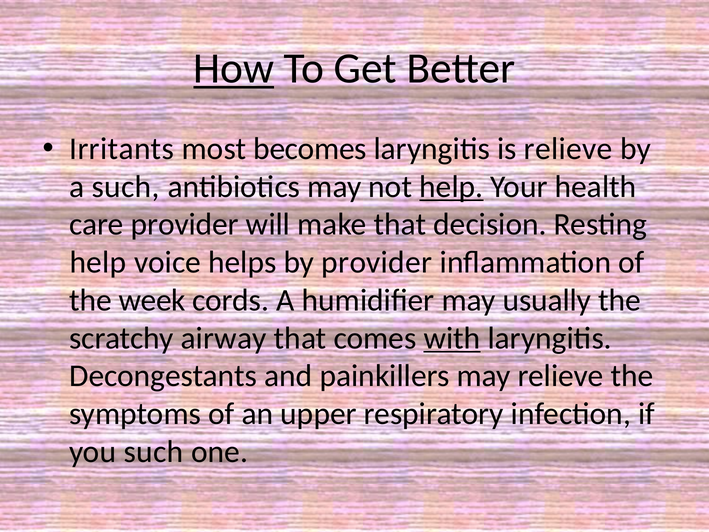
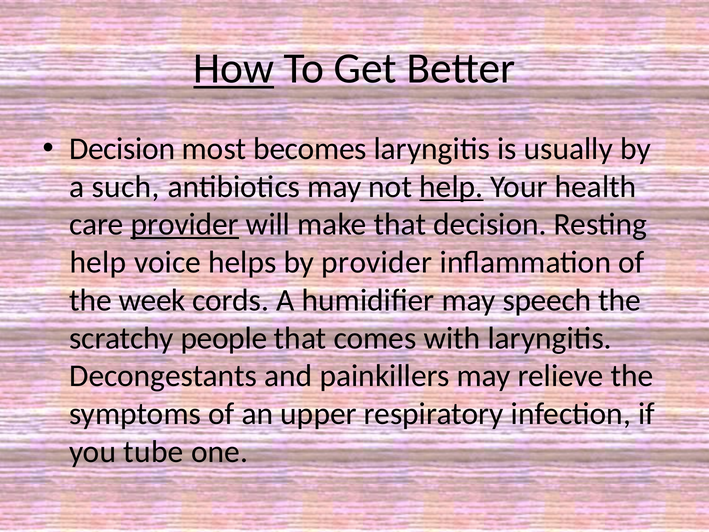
Irritants at (122, 149): Irritants -> Decision
is relieve: relieve -> usually
provider at (185, 224) underline: none -> present
usually: usually -> speech
airway: airway -> people
with underline: present -> none
you such: such -> tube
